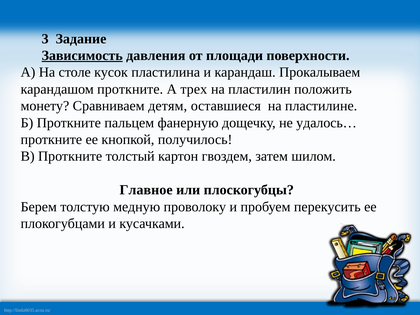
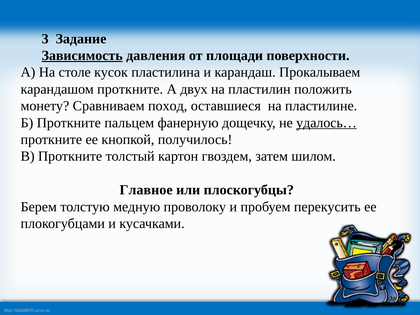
трех: трех -> двух
детям: детям -> поход
удалось… underline: none -> present
